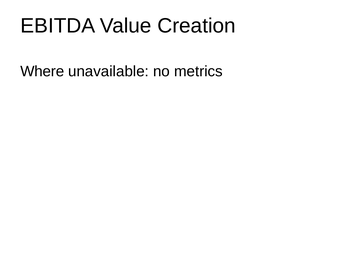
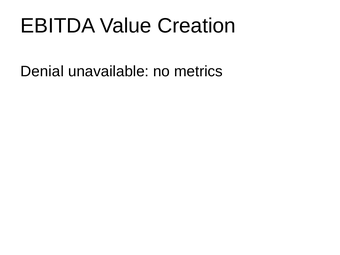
Where: Where -> Denial
